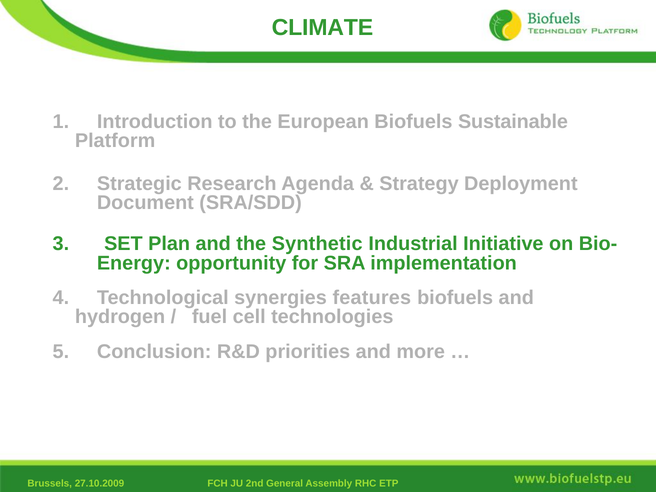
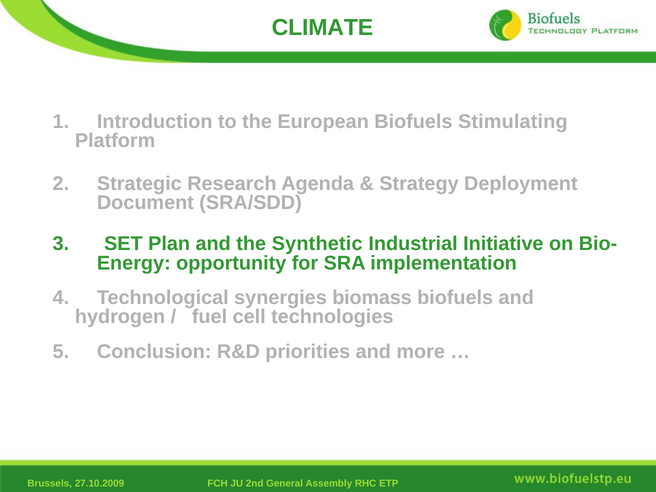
Sustainable: Sustainable -> Stimulating
features: features -> biomass
